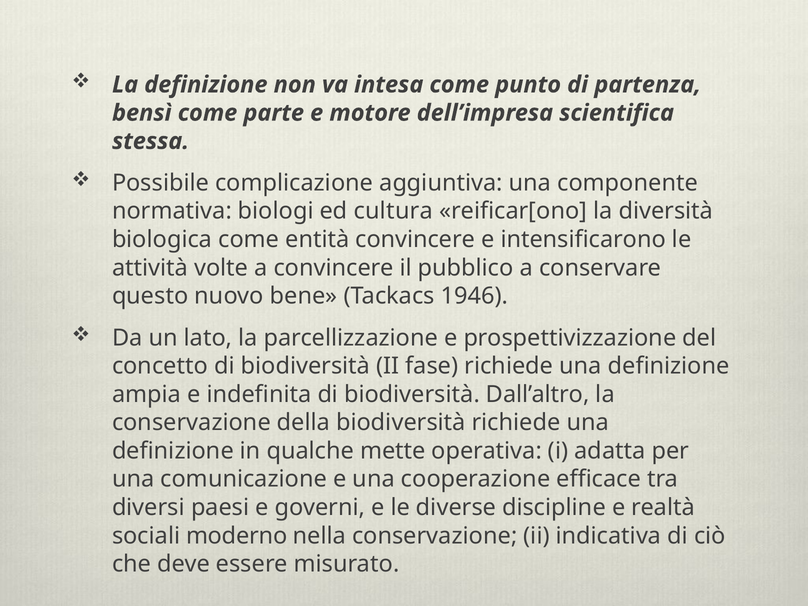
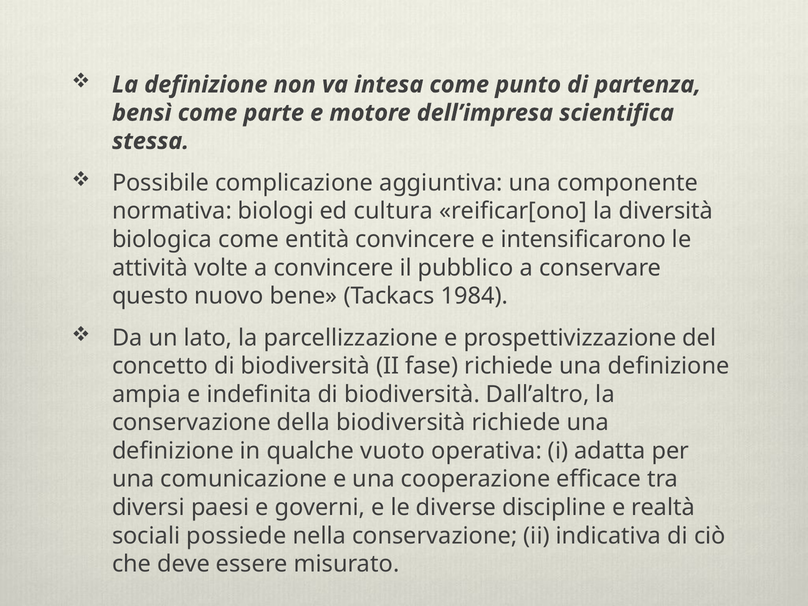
1946: 1946 -> 1984
mette: mette -> vuoto
moderno: moderno -> possiede
